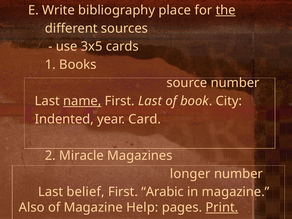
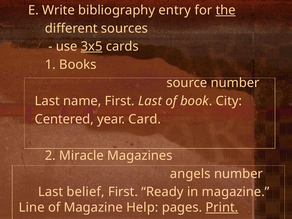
place: place -> entry
3x5 underline: none -> present
name underline: present -> none
Indented: Indented -> Centered
longer: longer -> angels
Arabic: Arabic -> Ready
Also: Also -> Line
